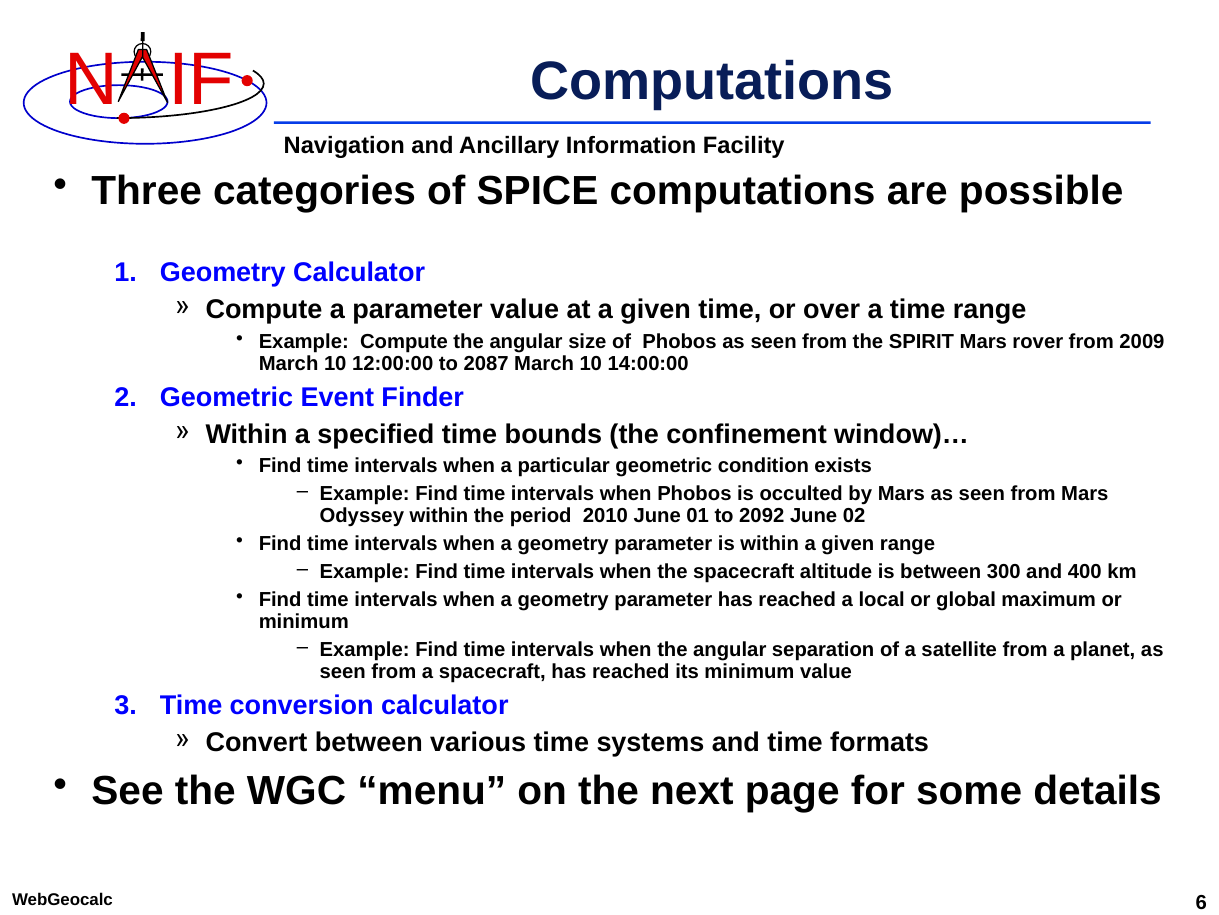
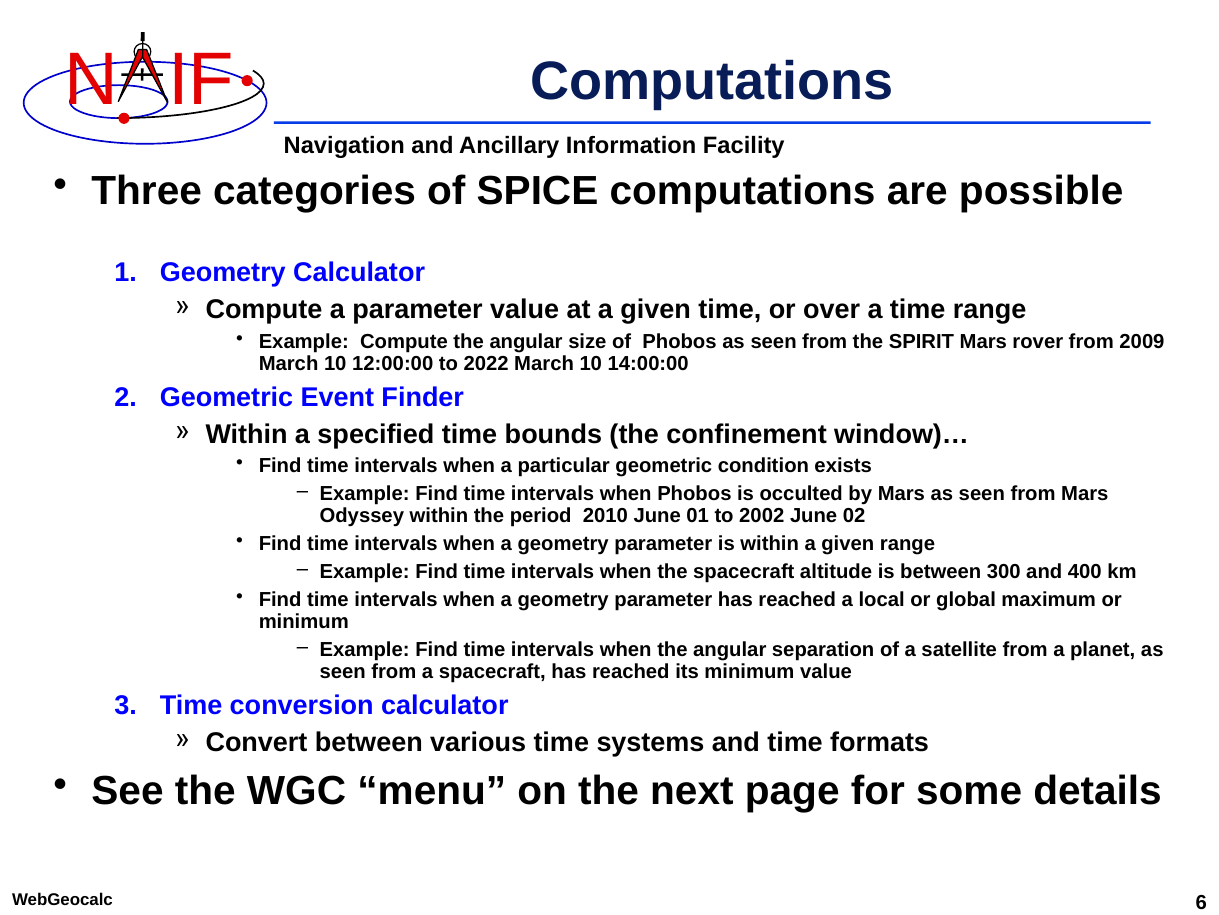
2087: 2087 -> 2022
2092: 2092 -> 2002
